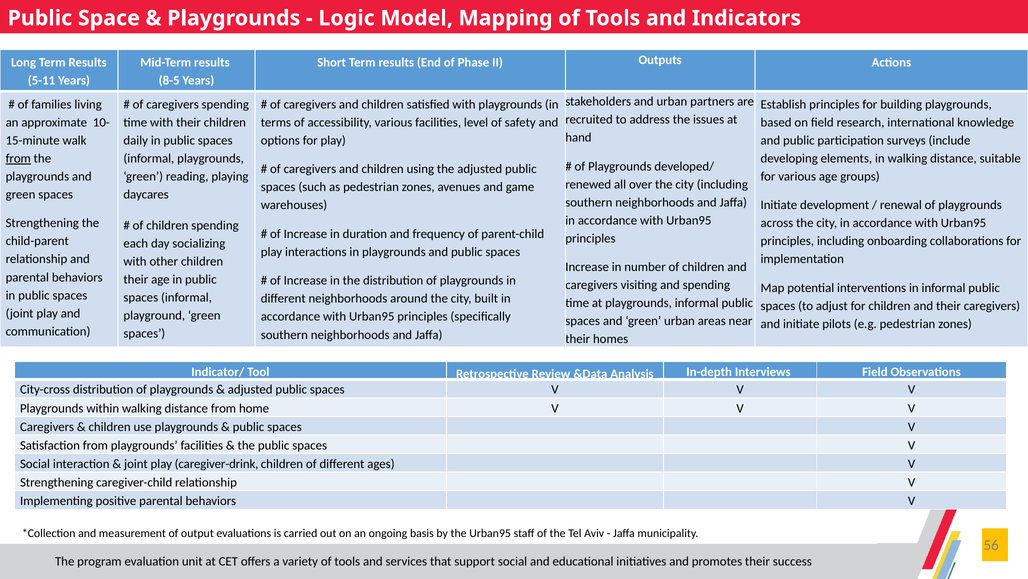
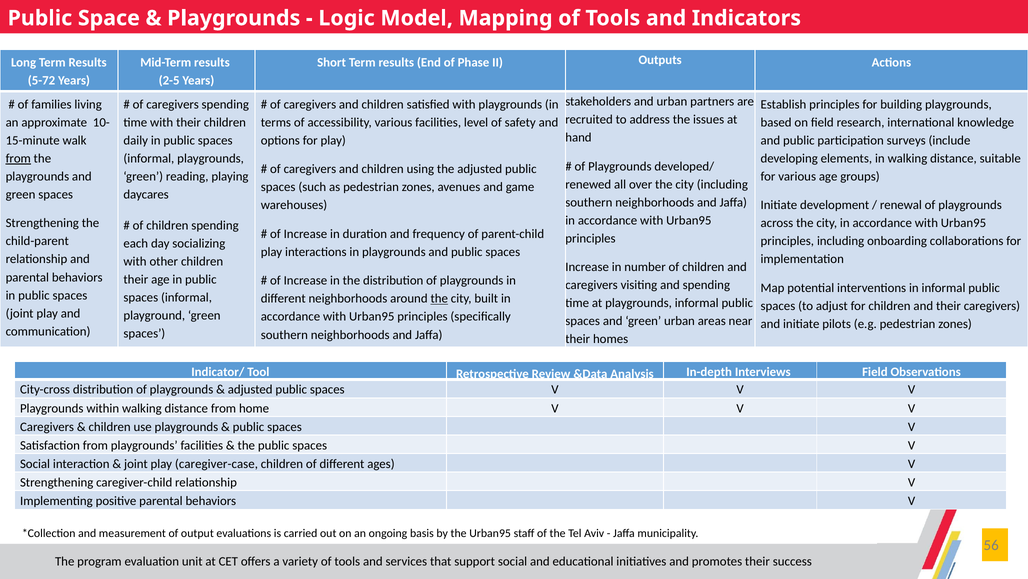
5-11: 5-11 -> 5-72
8-5: 8-5 -> 2-5
the at (439, 298) underline: none -> present
caregiver-drink: caregiver-drink -> caregiver-case
